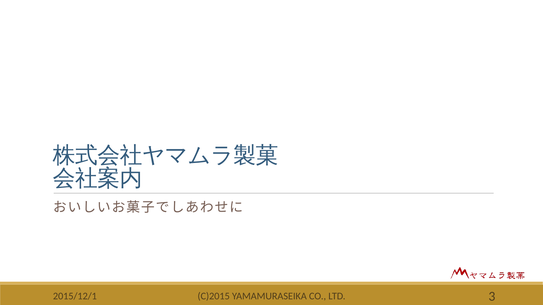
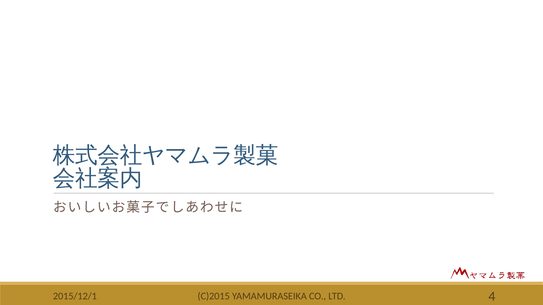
3: 3 -> 4
